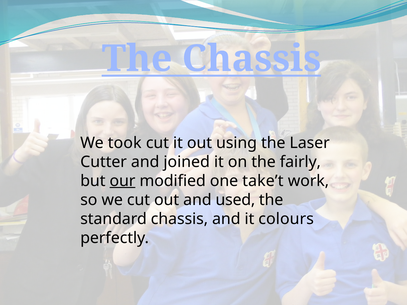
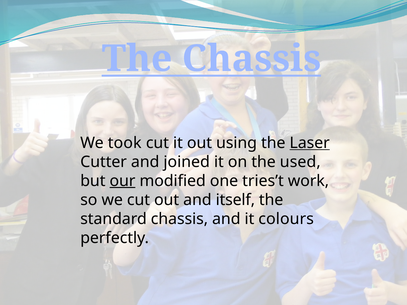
Laser underline: none -> present
fairly: fairly -> used
take’t: take’t -> tries’t
used: used -> itself
